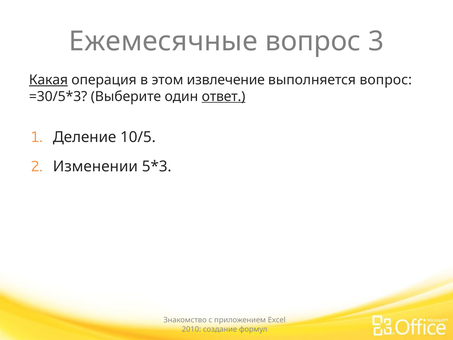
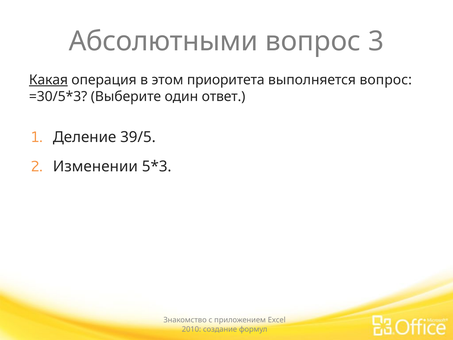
Ежемесячные: Ежемесячные -> Абсолютными
извлечение: извлечение -> приоритета
ответ underline: present -> none
10/5: 10/5 -> 39/5
